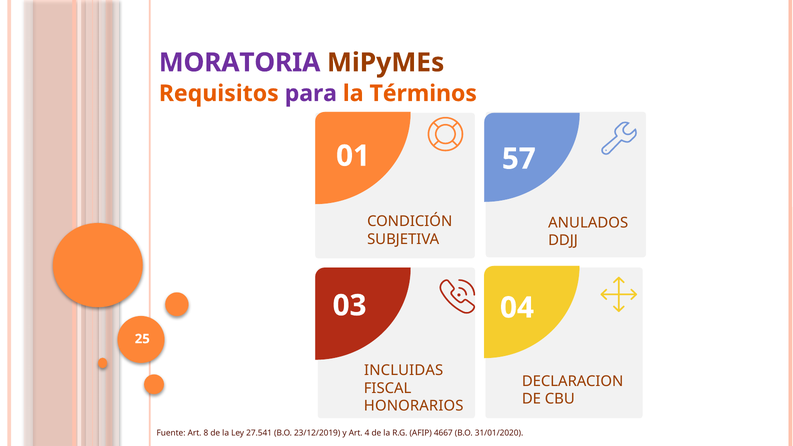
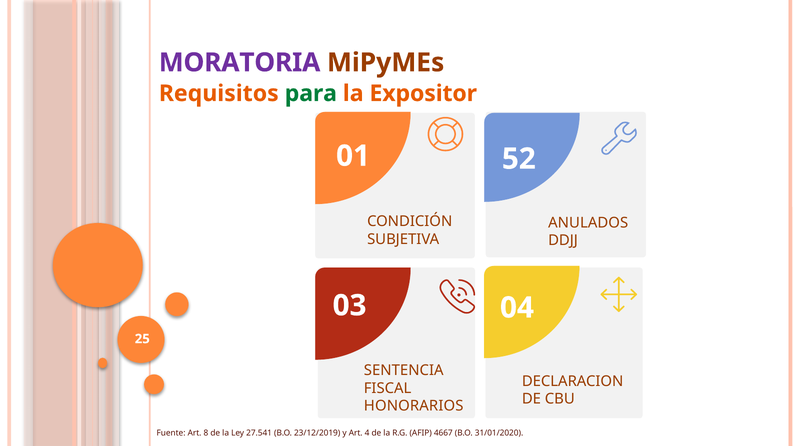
para colour: purple -> green
Términos: Términos -> Expositor
57: 57 -> 52
INCLUIDAS: INCLUIDAS -> SENTENCIA
